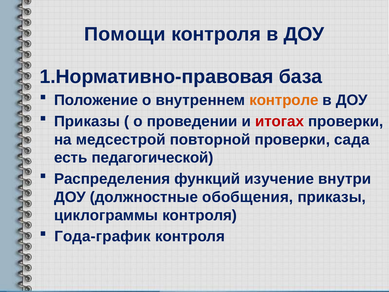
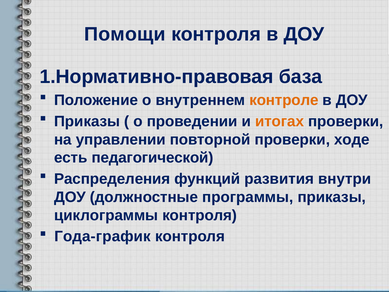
итогах colour: red -> orange
медсестрой: медсестрой -> управлении
сада: сада -> ходе
изучение: изучение -> развития
обобщения: обобщения -> программы
